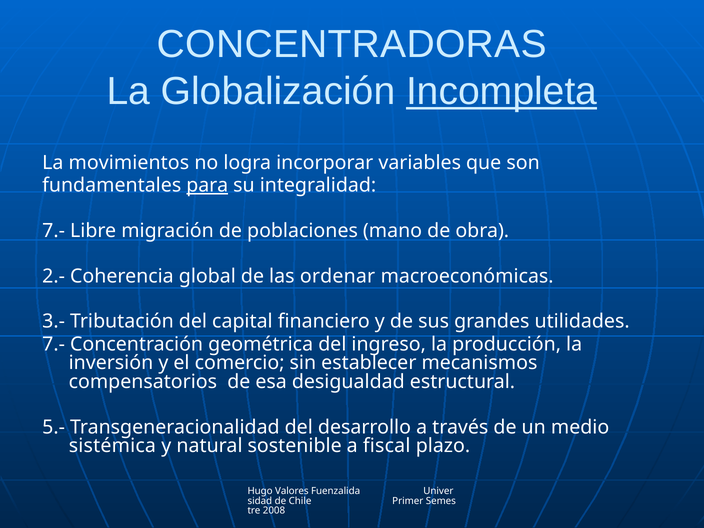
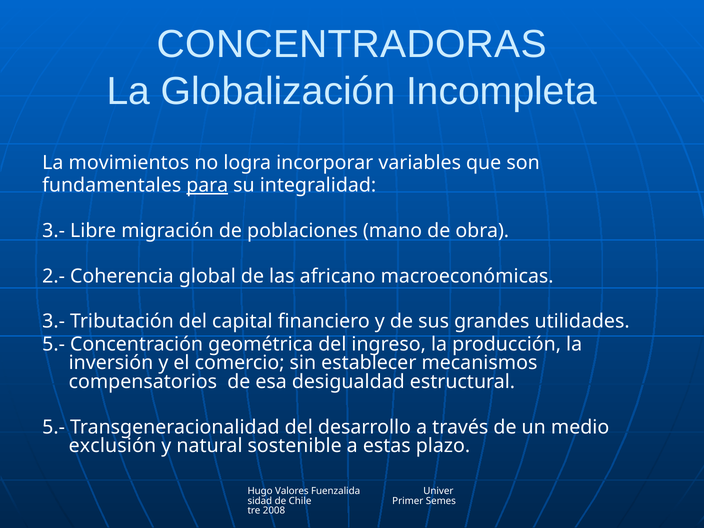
Incompleta underline: present -> none
7.- at (54, 231): 7.- -> 3.-
ordenar: ordenar -> africano
7.- at (54, 344): 7.- -> 5.-
sistémica: sistémica -> exclusión
fiscal: fiscal -> estas
